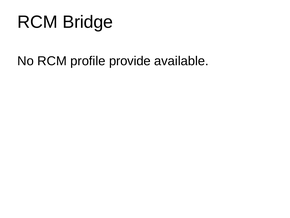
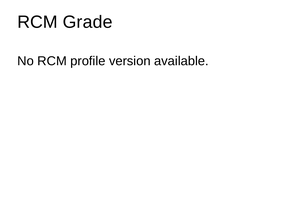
Bridge: Bridge -> Grade
provide: provide -> version
